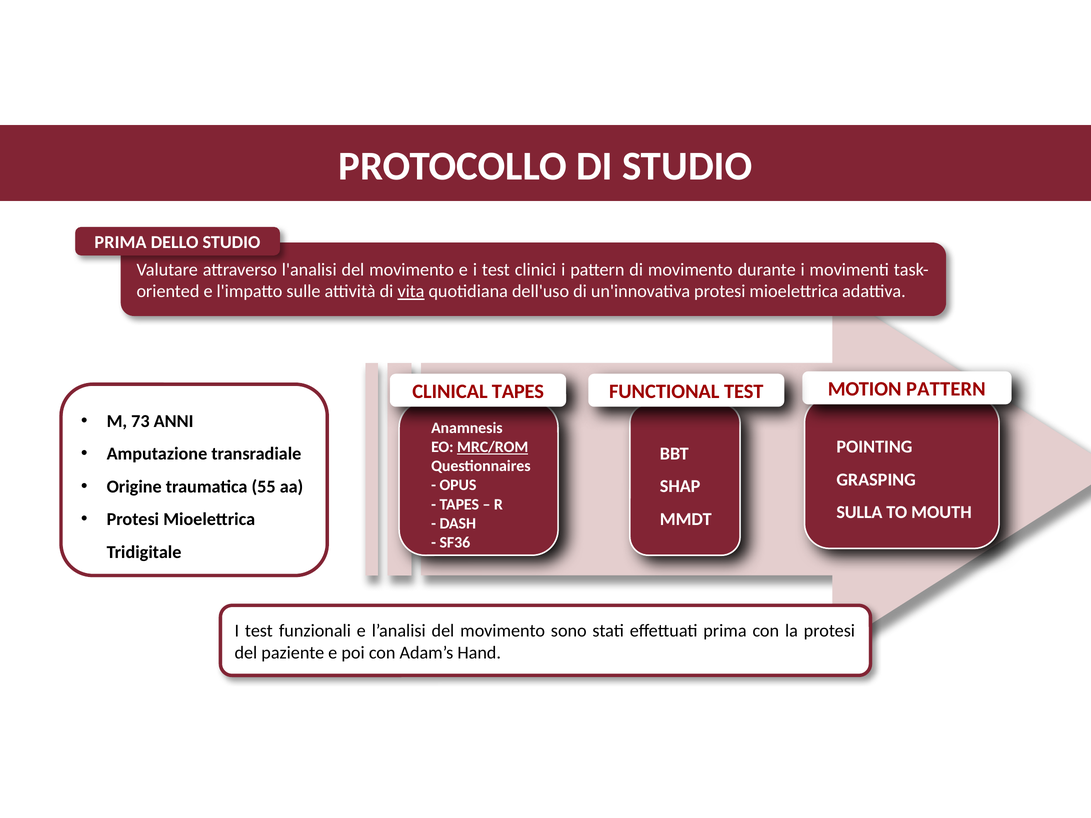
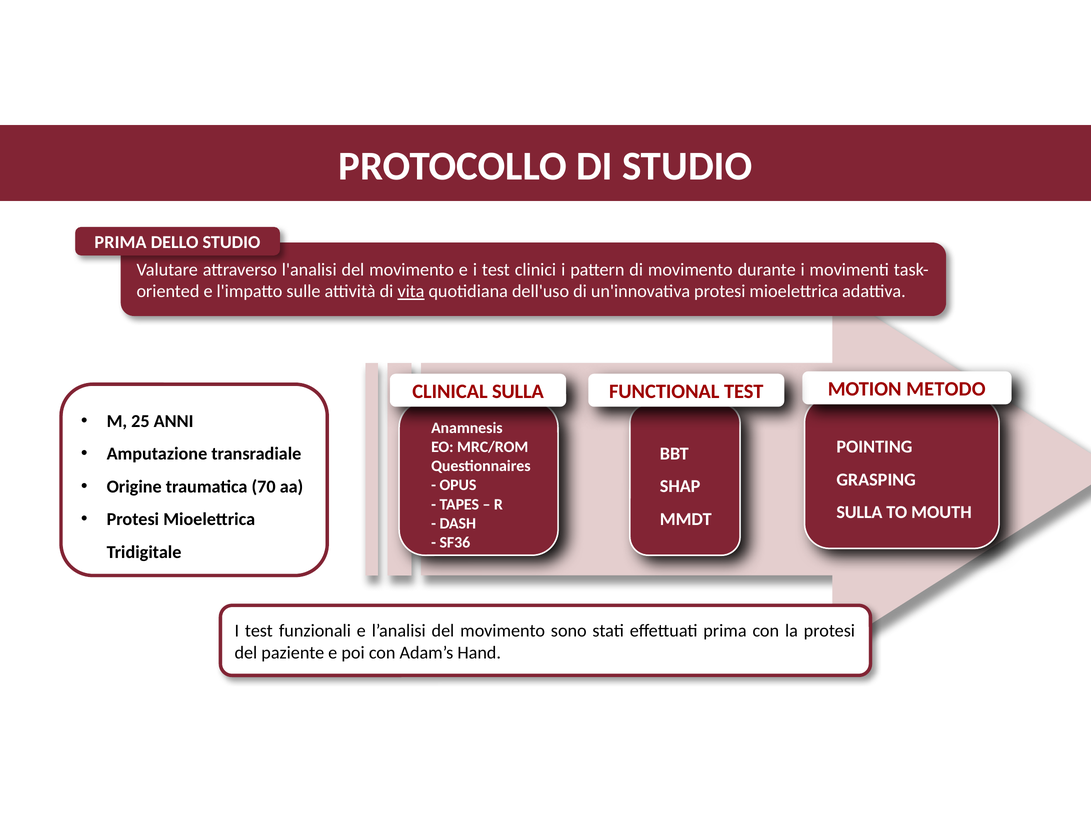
MOTION PATTERN: PATTERN -> METODO
CLINICAL TAPES: TAPES -> SULLA
73: 73 -> 25
MRC/ROM underline: present -> none
55: 55 -> 70
